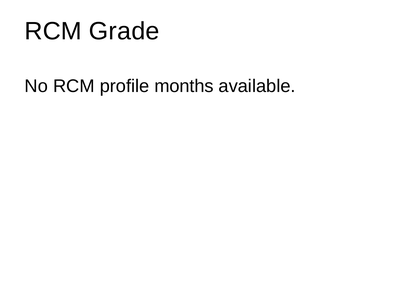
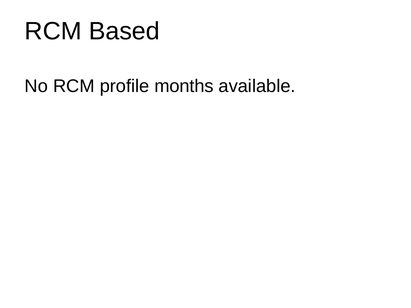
Grade: Grade -> Based
